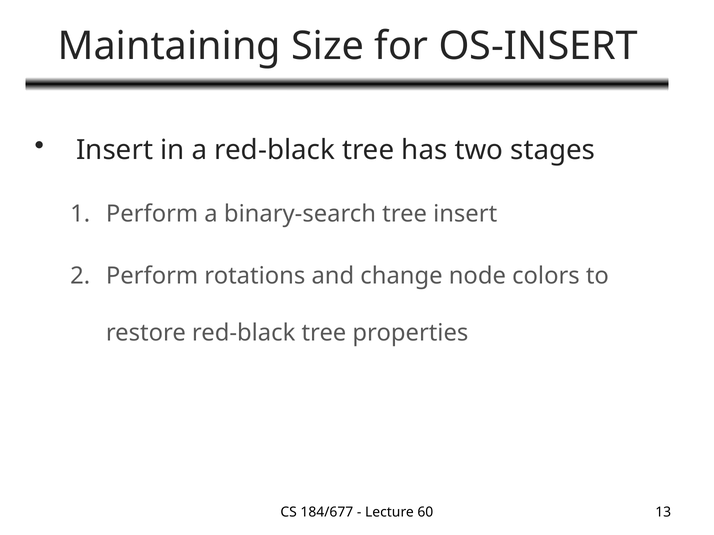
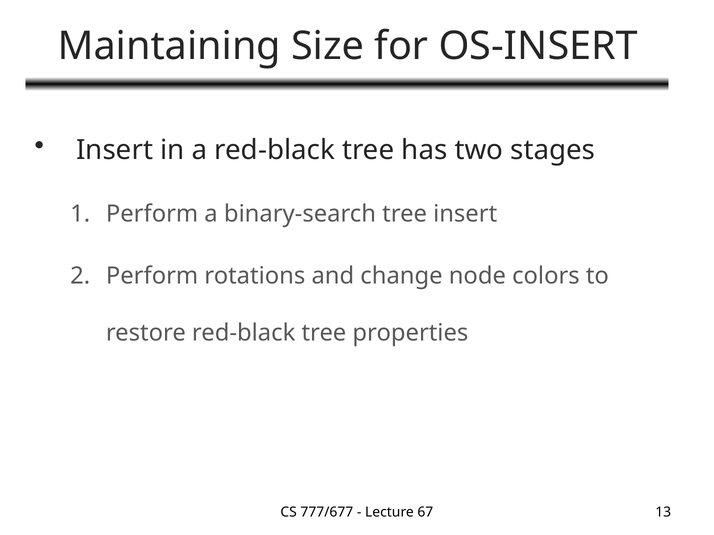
184/677: 184/677 -> 777/677
60: 60 -> 67
